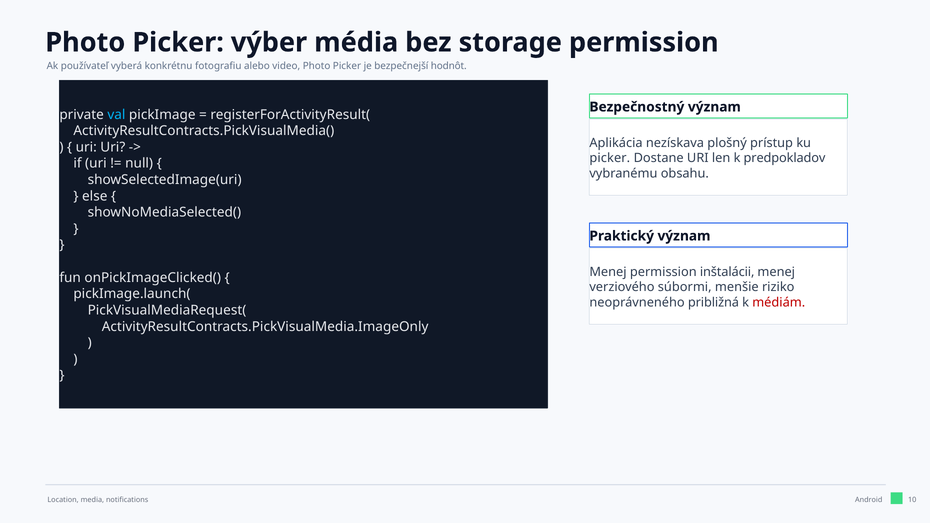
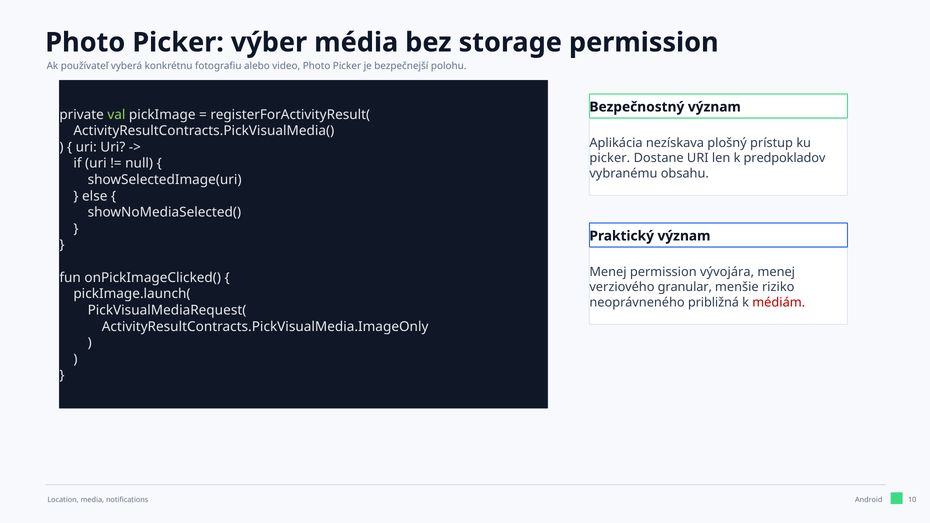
hodnôt: hodnôt -> polohu
val colour: light blue -> light green
inštalácii: inštalácii -> vývojára
súbormi: súbormi -> granular
